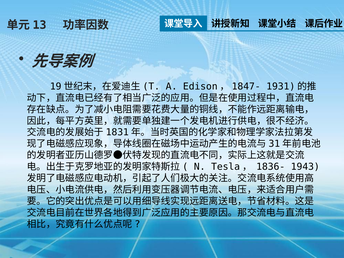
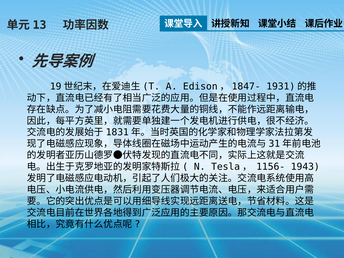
1836-: 1836- -> 1156-
